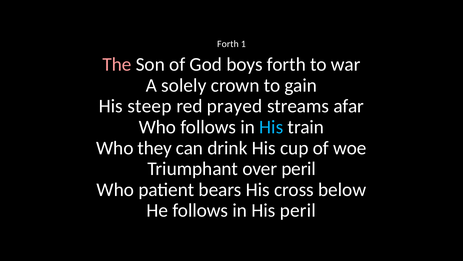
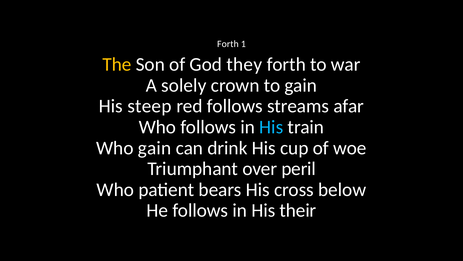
The colour: pink -> yellow
boys: boys -> they
red prayed: prayed -> follows
Who they: they -> gain
His peril: peril -> their
